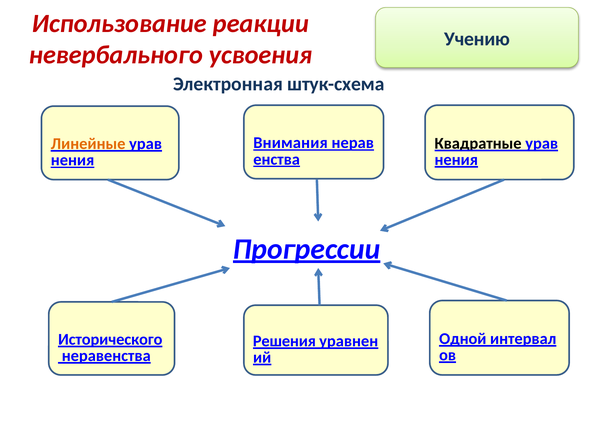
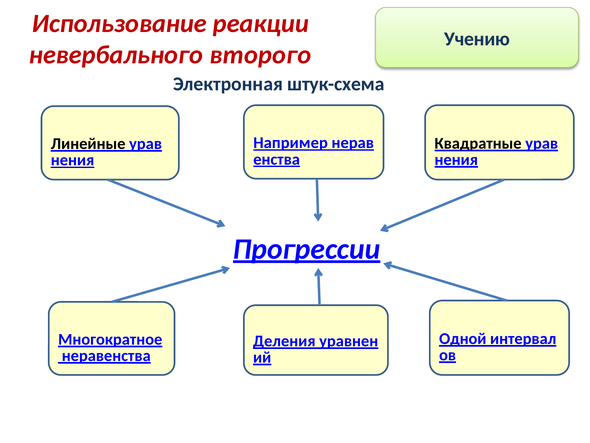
усвоения: усвоения -> второго
Внимания: Внимания -> Например
Линейные colour: orange -> black
Исторического: Исторического -> Многократное
Решения: Решения -> Деления
